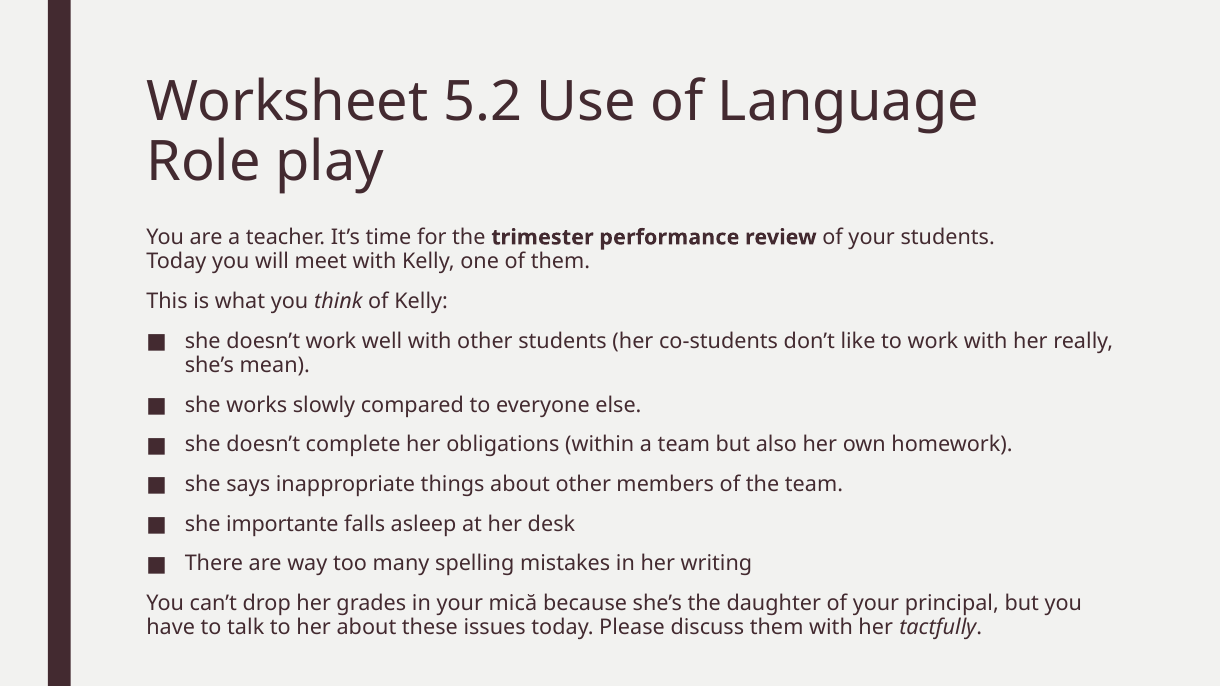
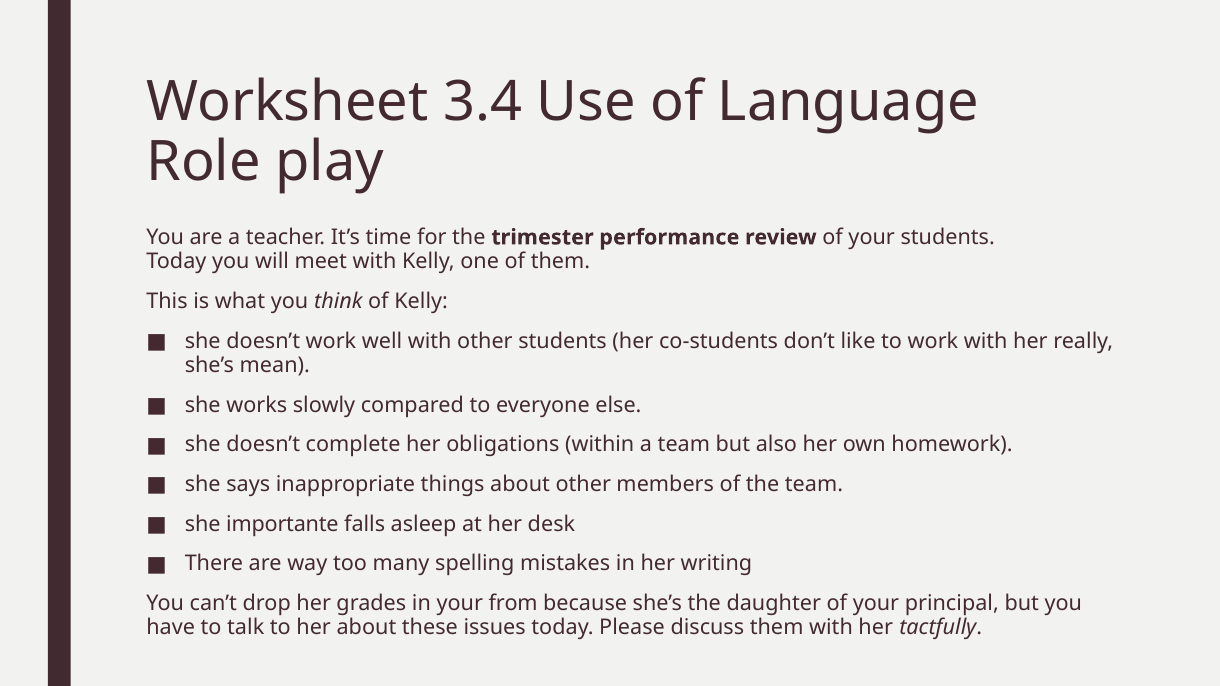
5.2: 5.2 -> 3.4
mică: mică -> from
